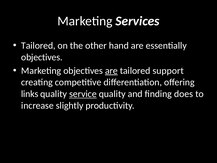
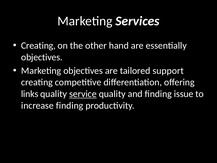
Tailored at (38, 46): Tailored -> Creating
are at (111, 71) underline: present -> none
does: does -> issue
increase slightly: slightly -> finding
